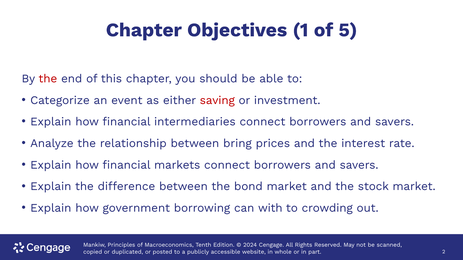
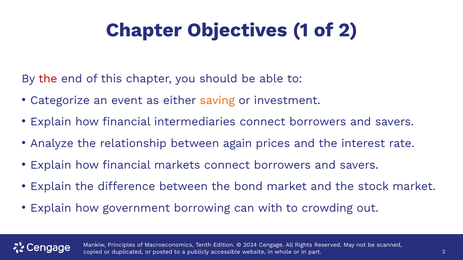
of 5: 5 -> 2
saving colour: red -> orange
bring: bring -> again
